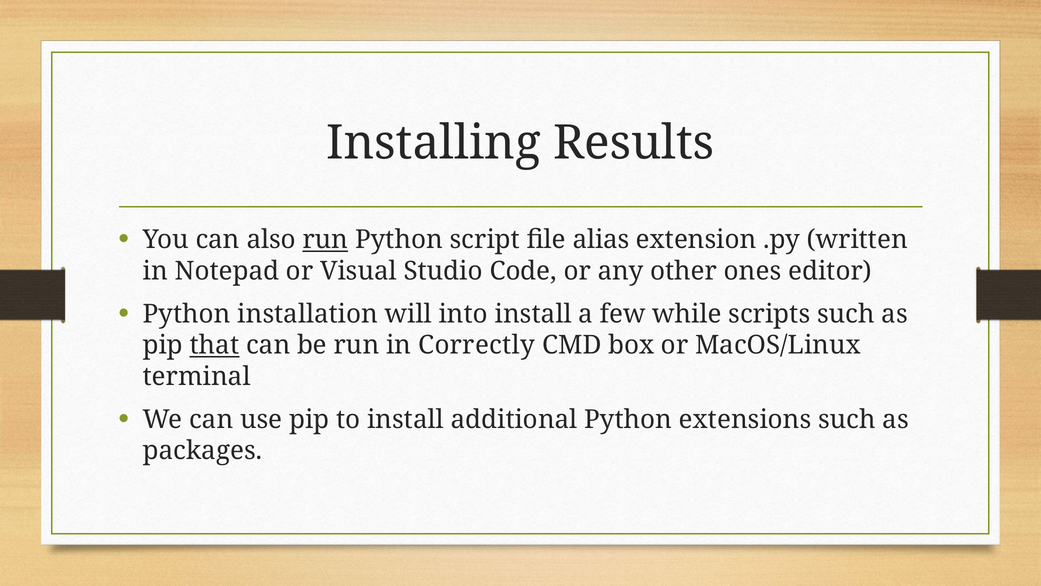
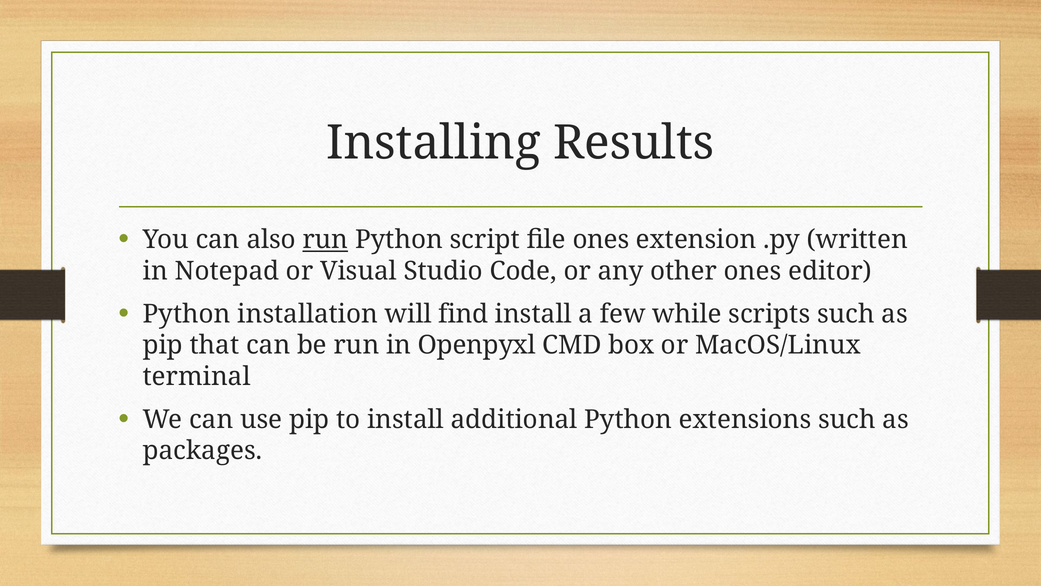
file alias: alias -> ones
into: into -> find
that underline: present -> none
Correctly: Correctly -> Openpyxl
